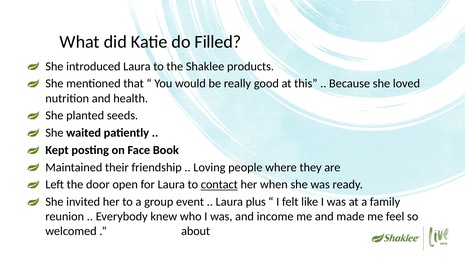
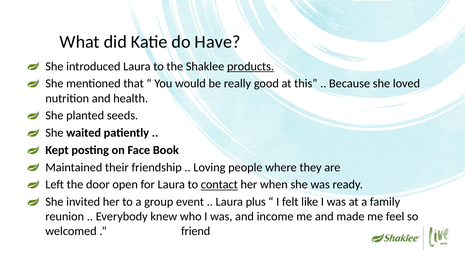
Filled: Filled -> Have
products underline: none -> present
about: about -> friend
